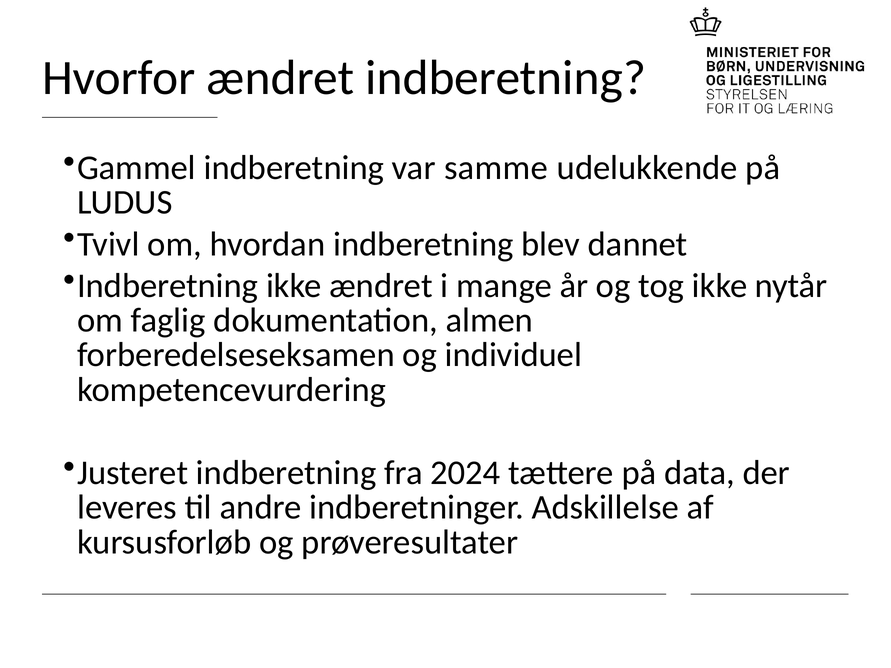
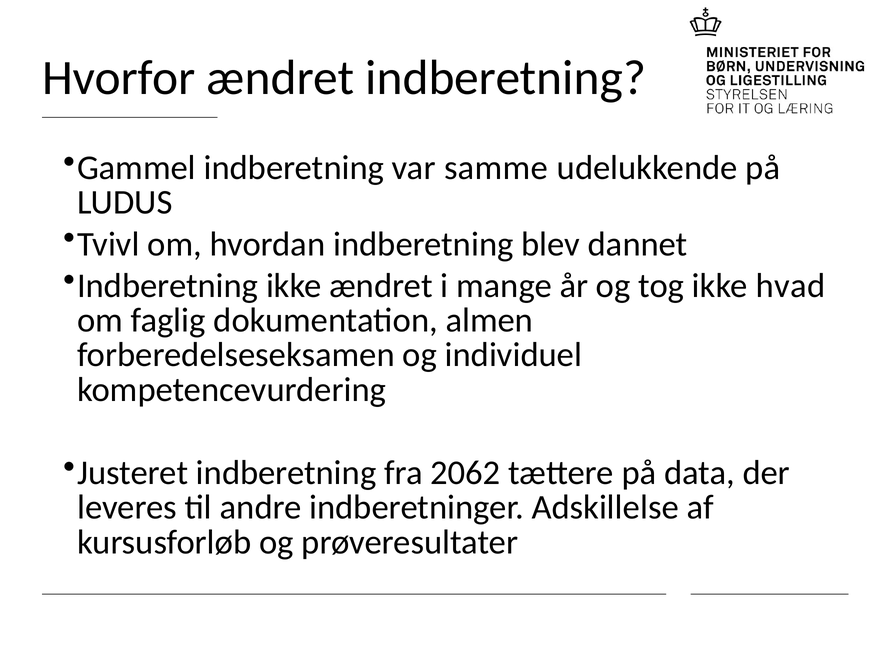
nytår: nytår -> hvad
2024: 2024 -> 2062
